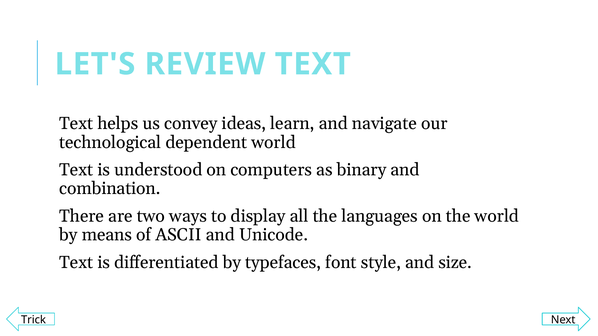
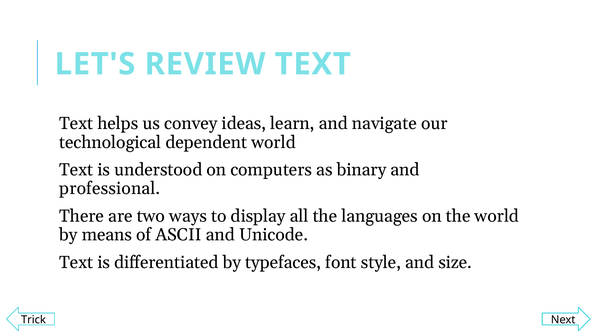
combination: combination -> professional
